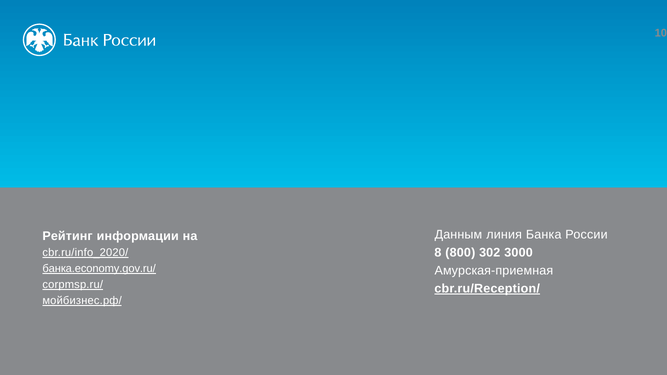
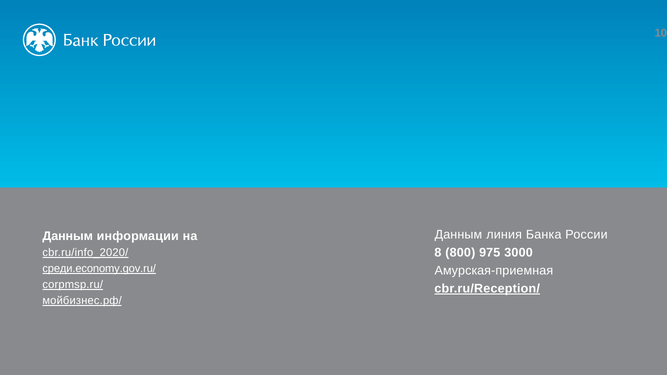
Рейтинг at (68, 236): Рейтинг -> Данным
302: 302 -> 975
банка.economy.gov.ru/: банка.economy.gov.ru/ -> среди.economy.gov.ru/
